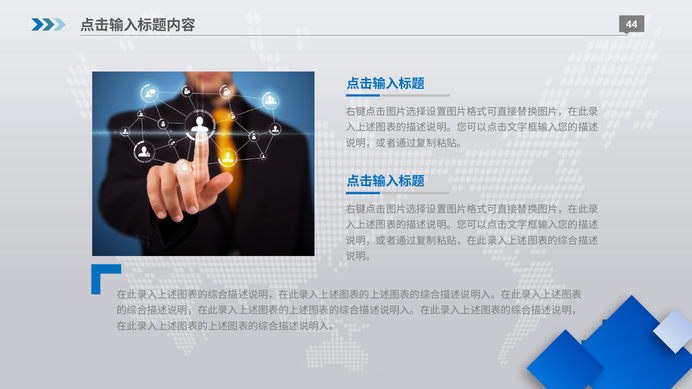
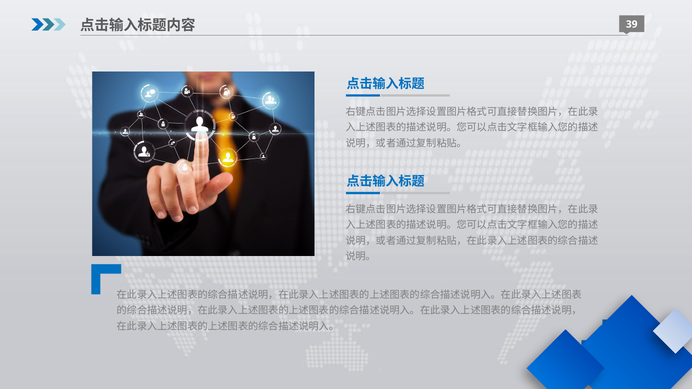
44: 44 -> 39
